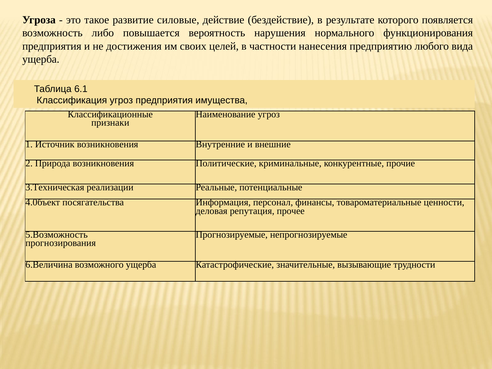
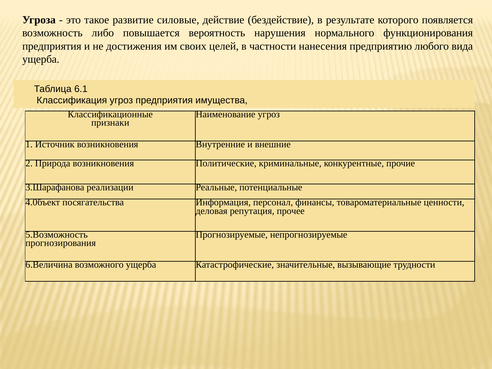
3.Техническая: 3.Техническая -> 3.Шарафанова
